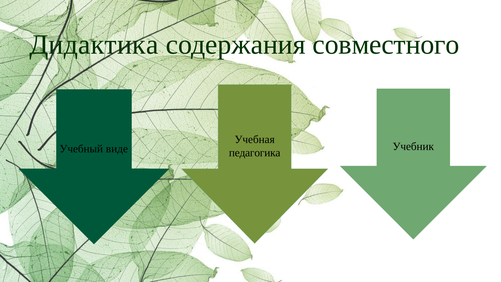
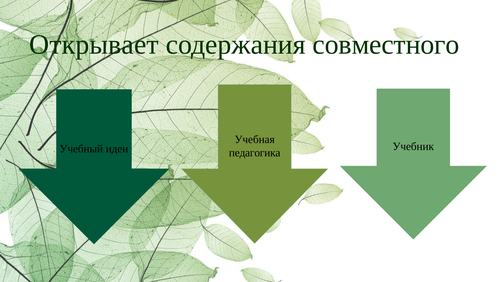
Дидактика: Дидактика -> Открывает
виде: виде -> идеи
